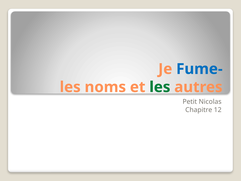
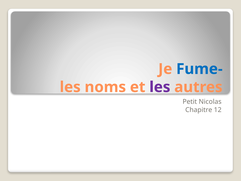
les at (160, 87) colour: green -> purple
